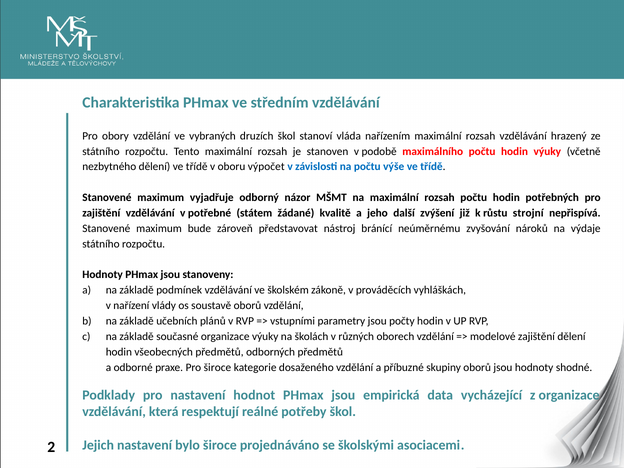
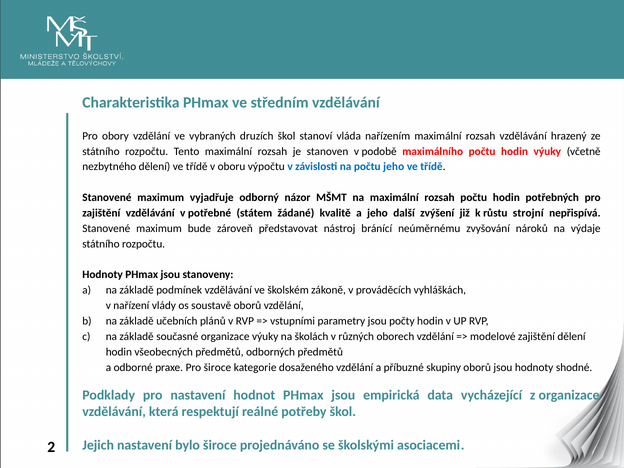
výpočet: výpočet -> výpočtu
počtu výše: výše -> jeho
